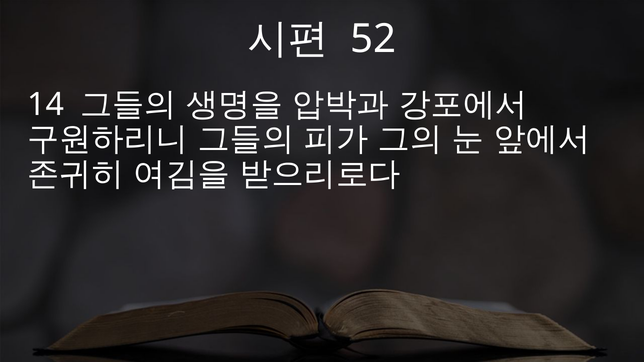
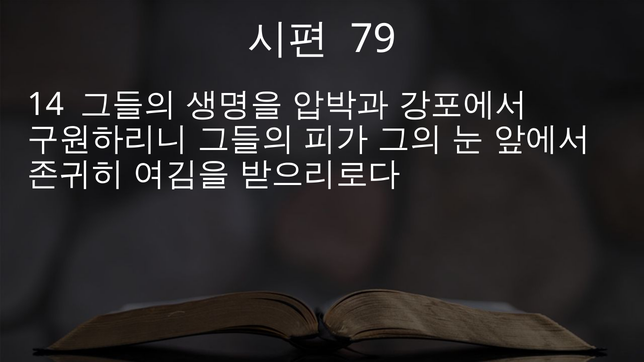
52: 52 -> 79
